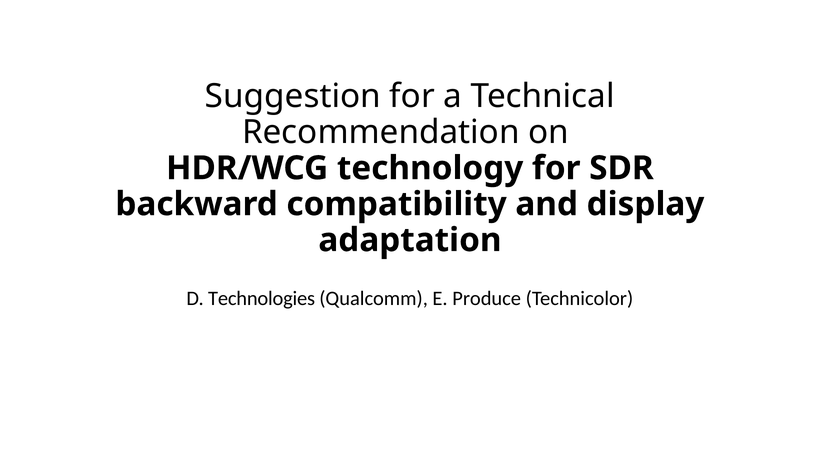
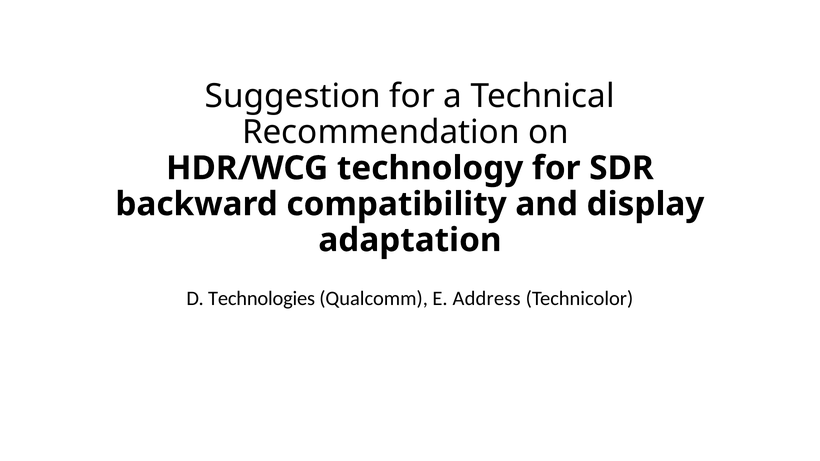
Produce: Produce -> Address
